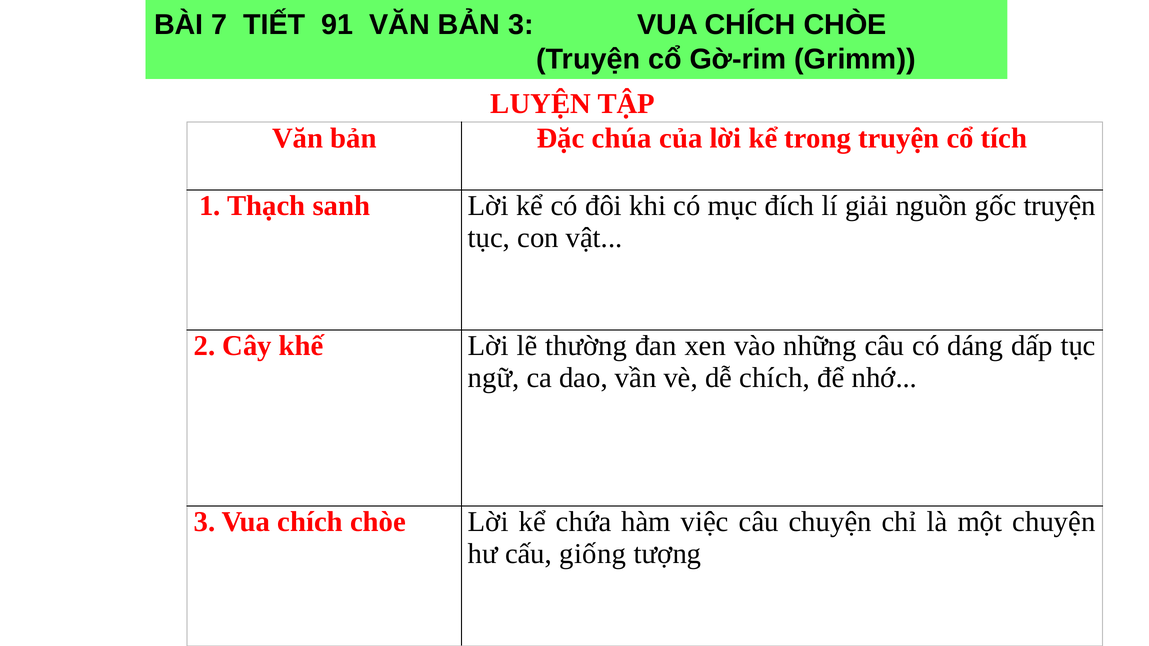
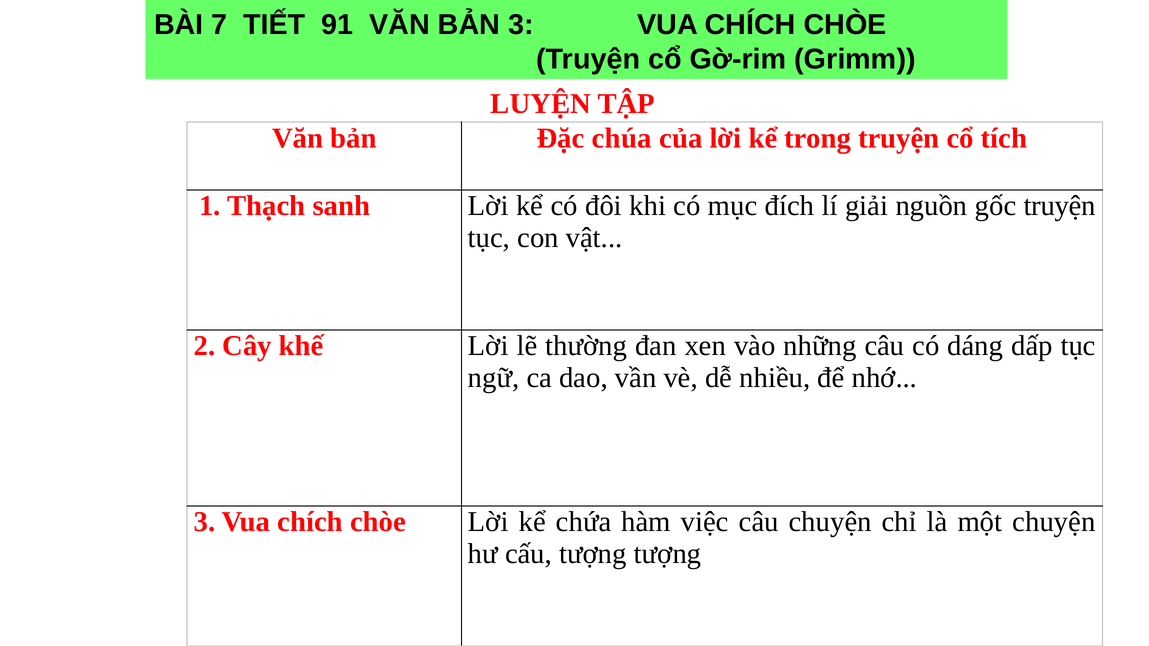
dễ chích: chích -> nhiều
cấu giống: giống -> tượng
